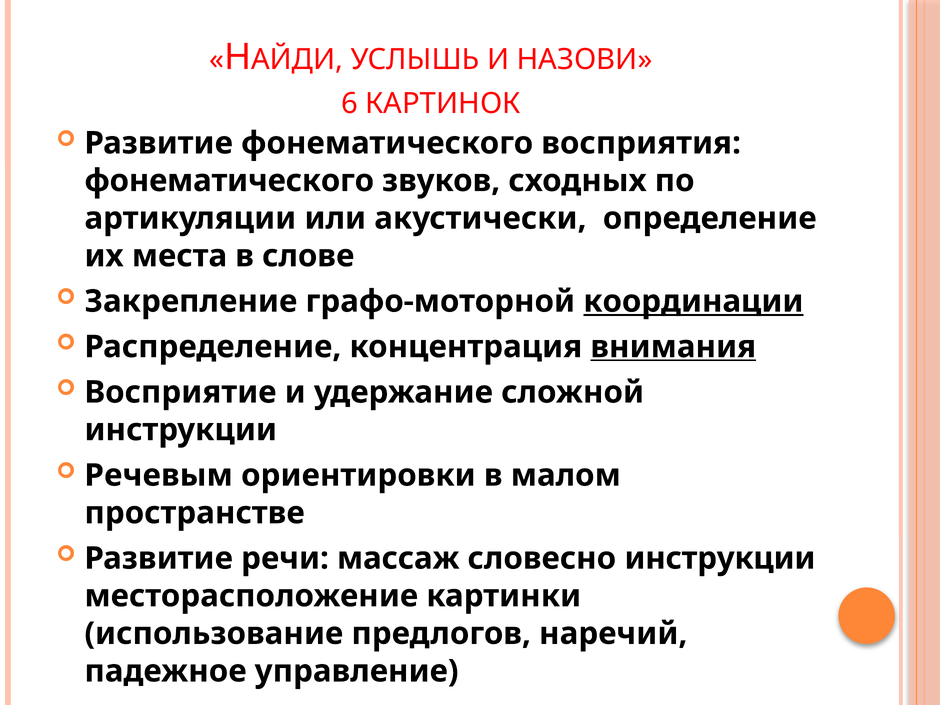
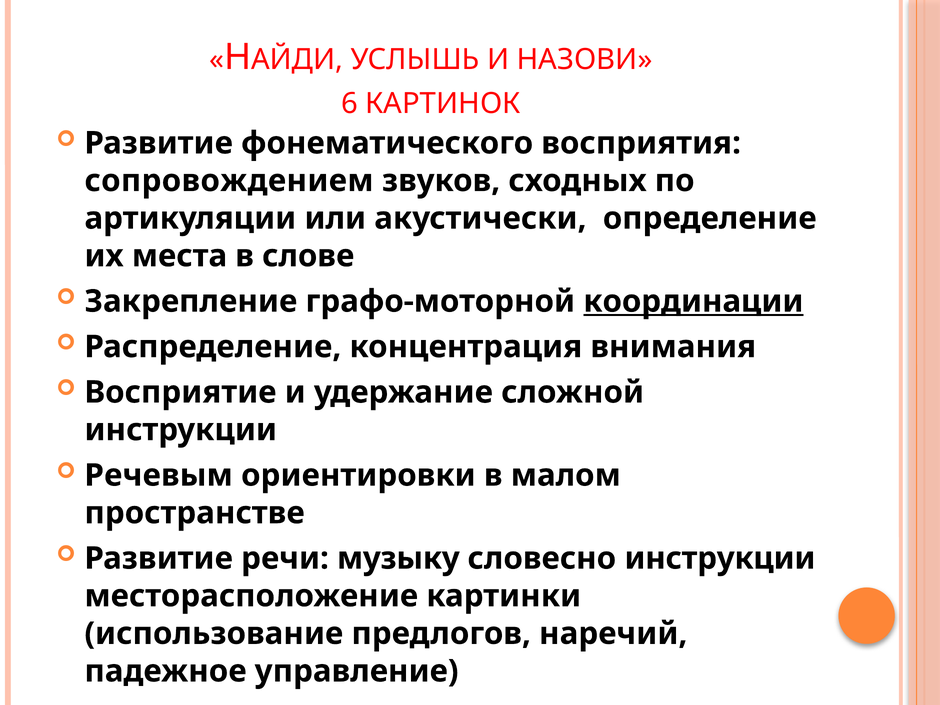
фонематического at (229, 181): фонематического -> сопровождением
внимания underline: present -> none
массаж: массаж -> музыку
